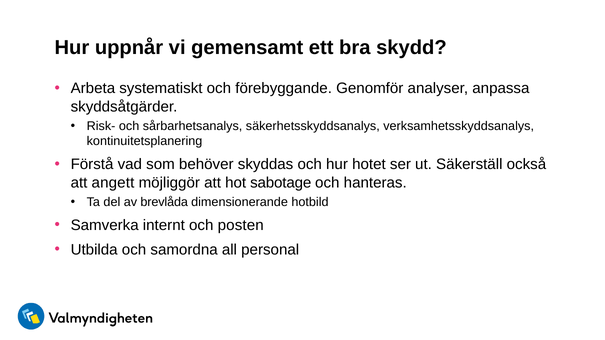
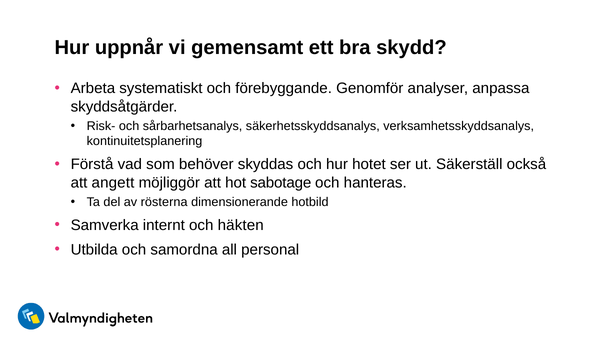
brevlåda: brevlåda -> rösterna
posten: posten -> häkten
